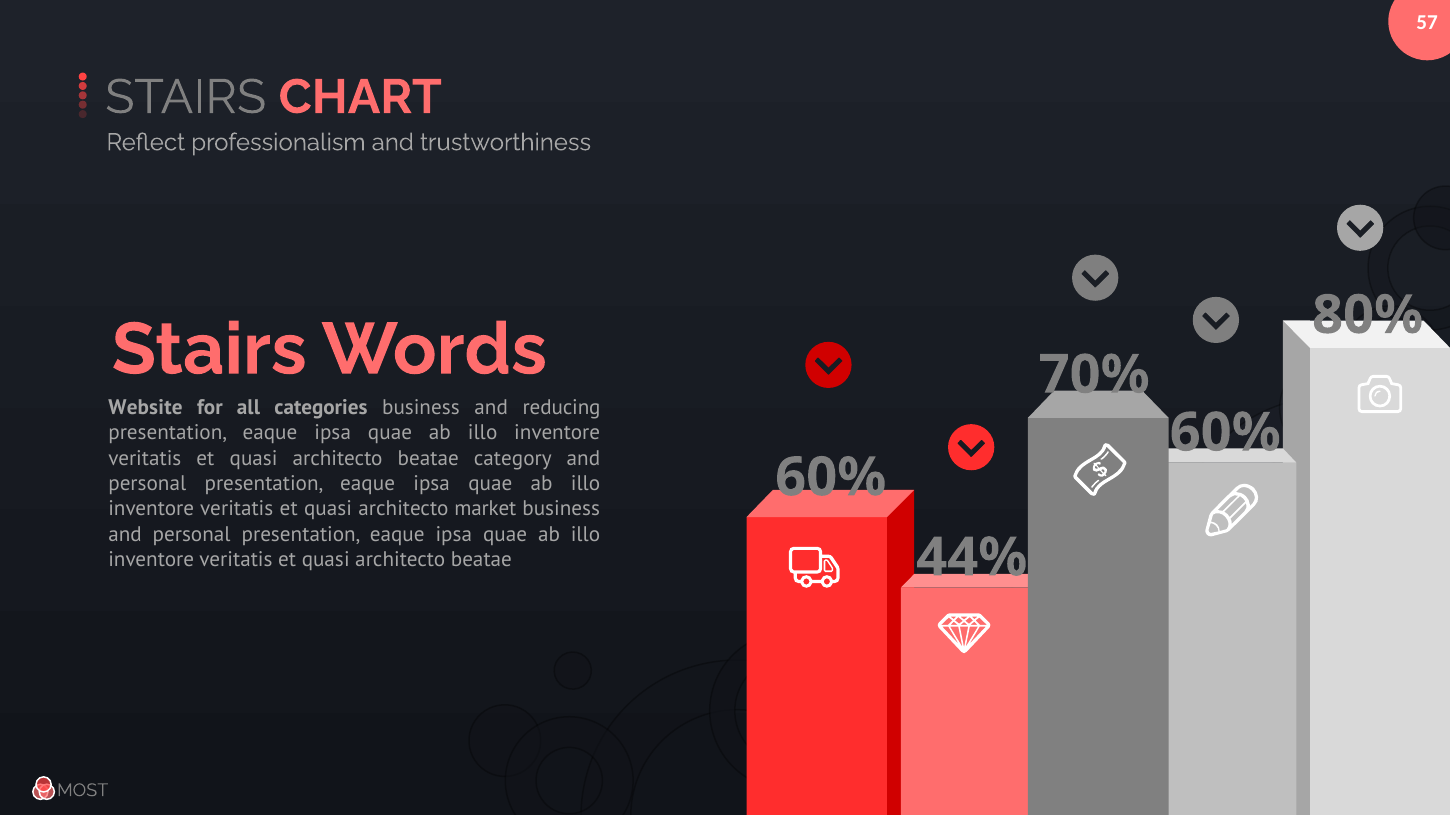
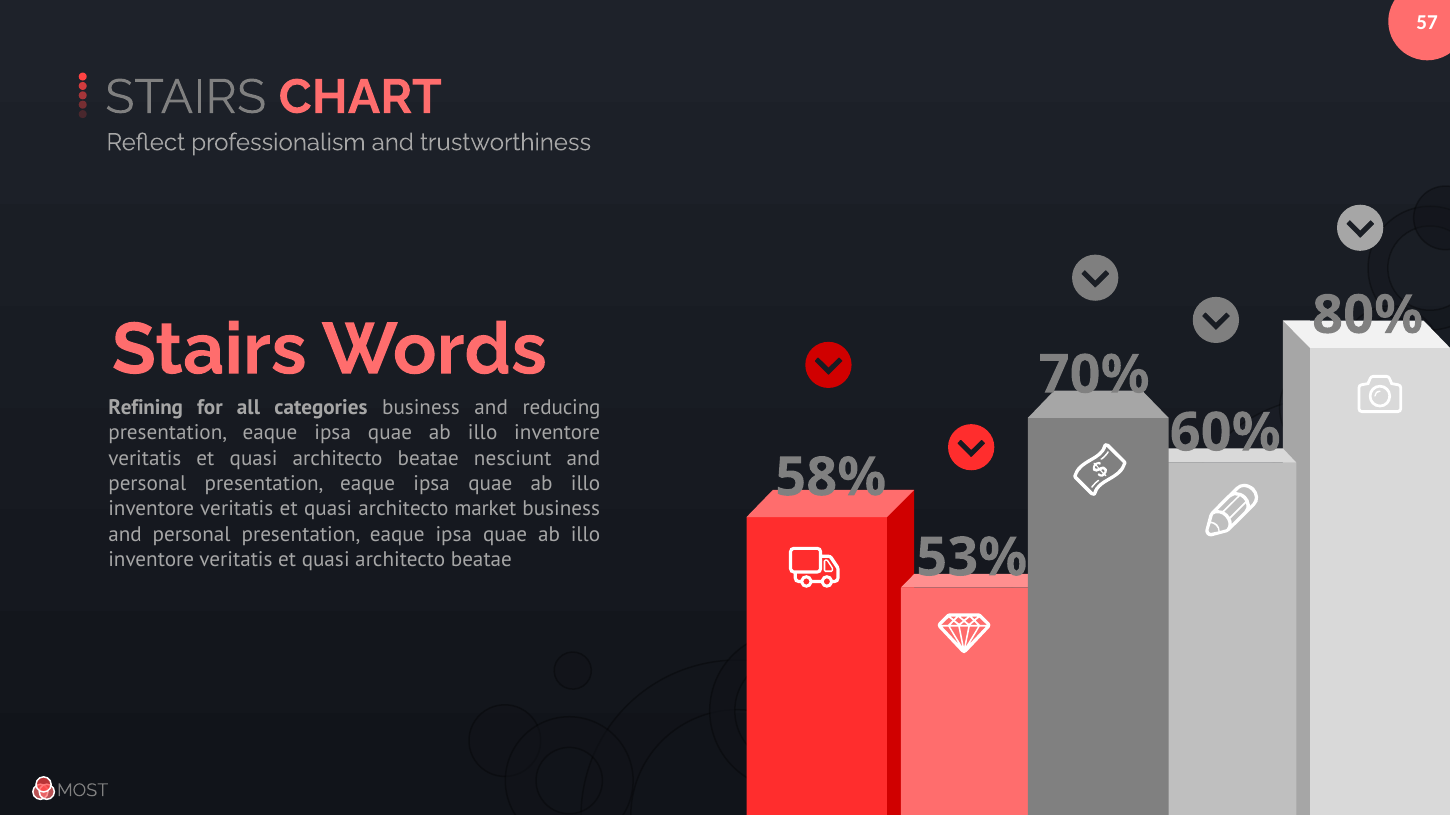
Website: Website -> Refining
category: category -> nesciunt
60% at (831, 478): 60% -> 58%
44%: 44% -> 53%
